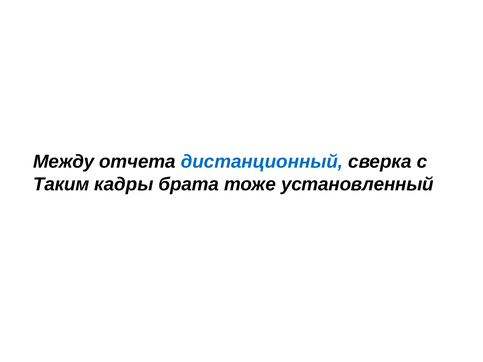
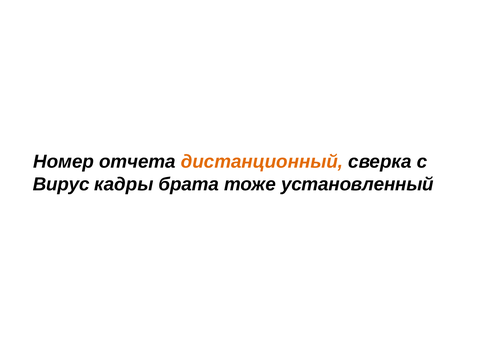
Между: Между -> Номер
дистанционный colour: blue -> orange
Таким: Таким -> Вирус
